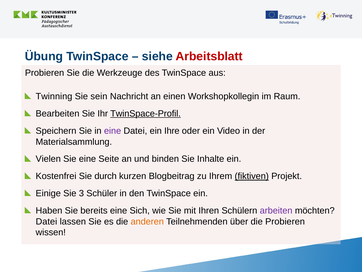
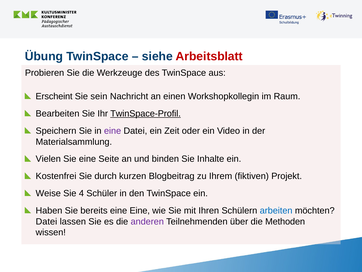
Twinning: Twinning -> Erscheint
Ihre: Ihre -> Zeit
fiktiven underline: present -> none
Einige: Einige -> Weise
3: 3 -> 4
eine Sich: Sich -> Eine
arbeiten colour: purple -> blue
anderen colour: orange -> purple
die Probieren: Probieren -> Methoden
